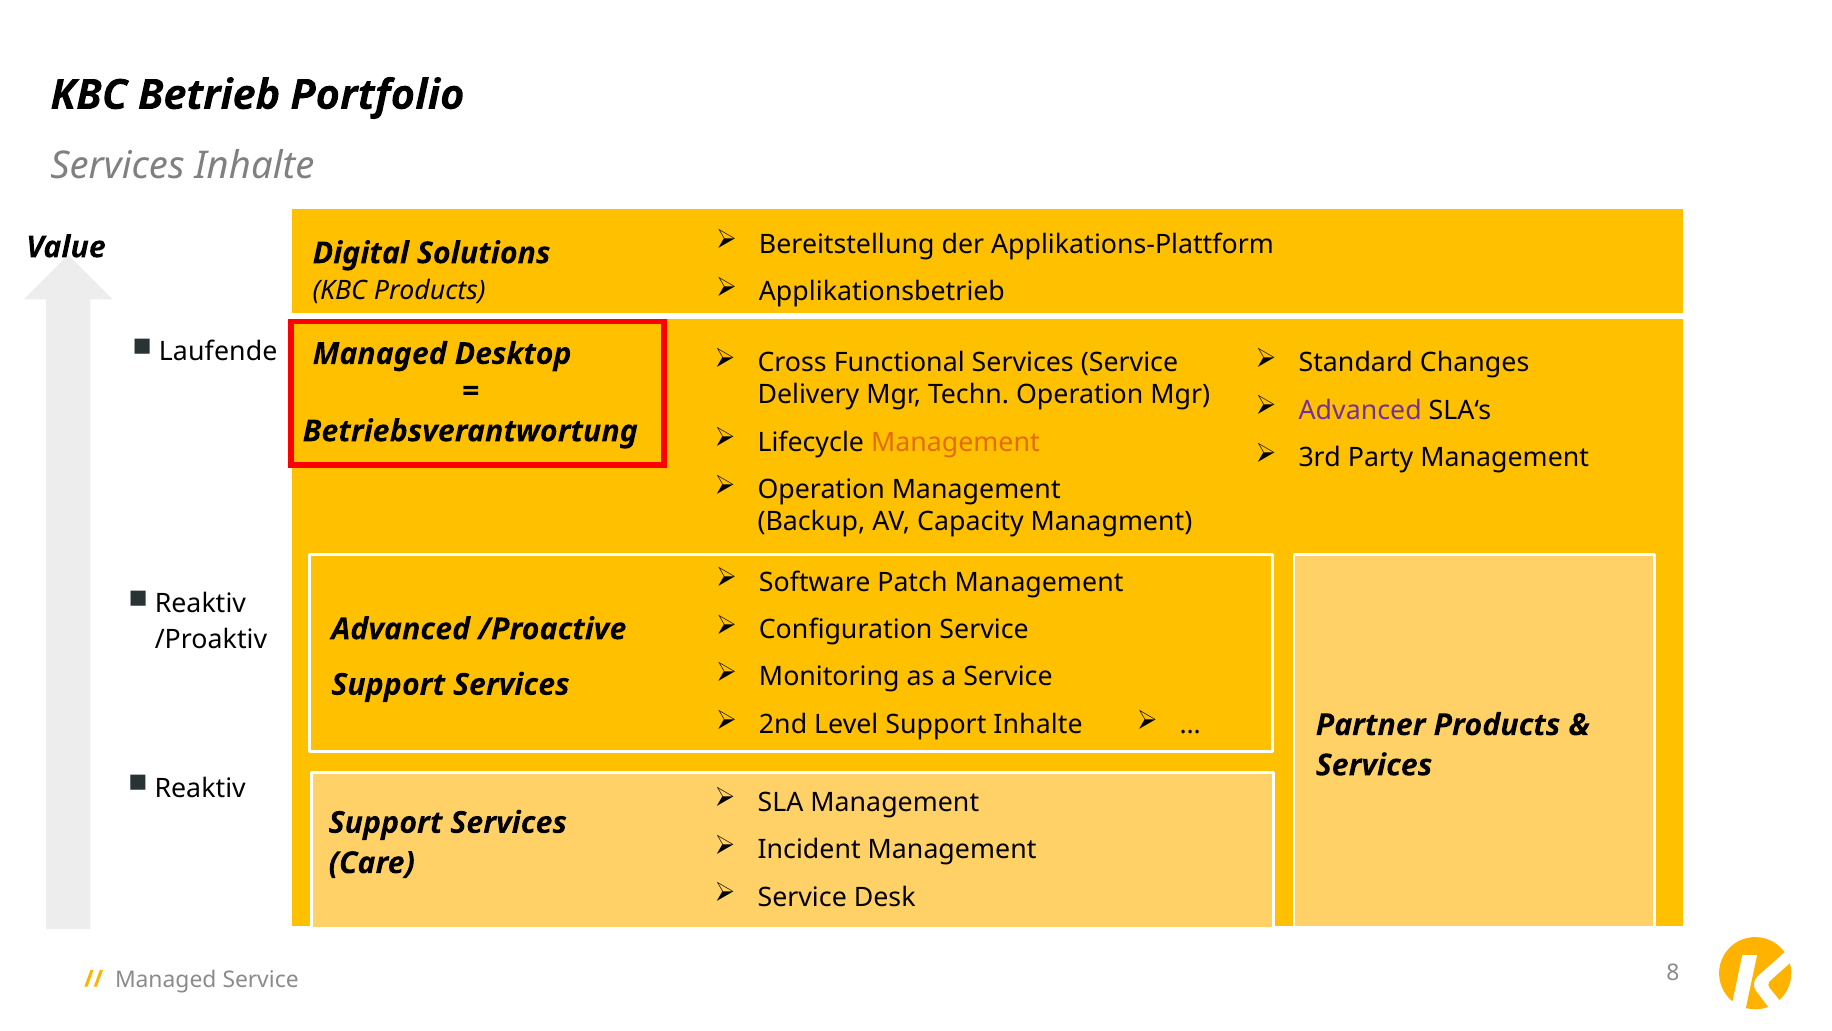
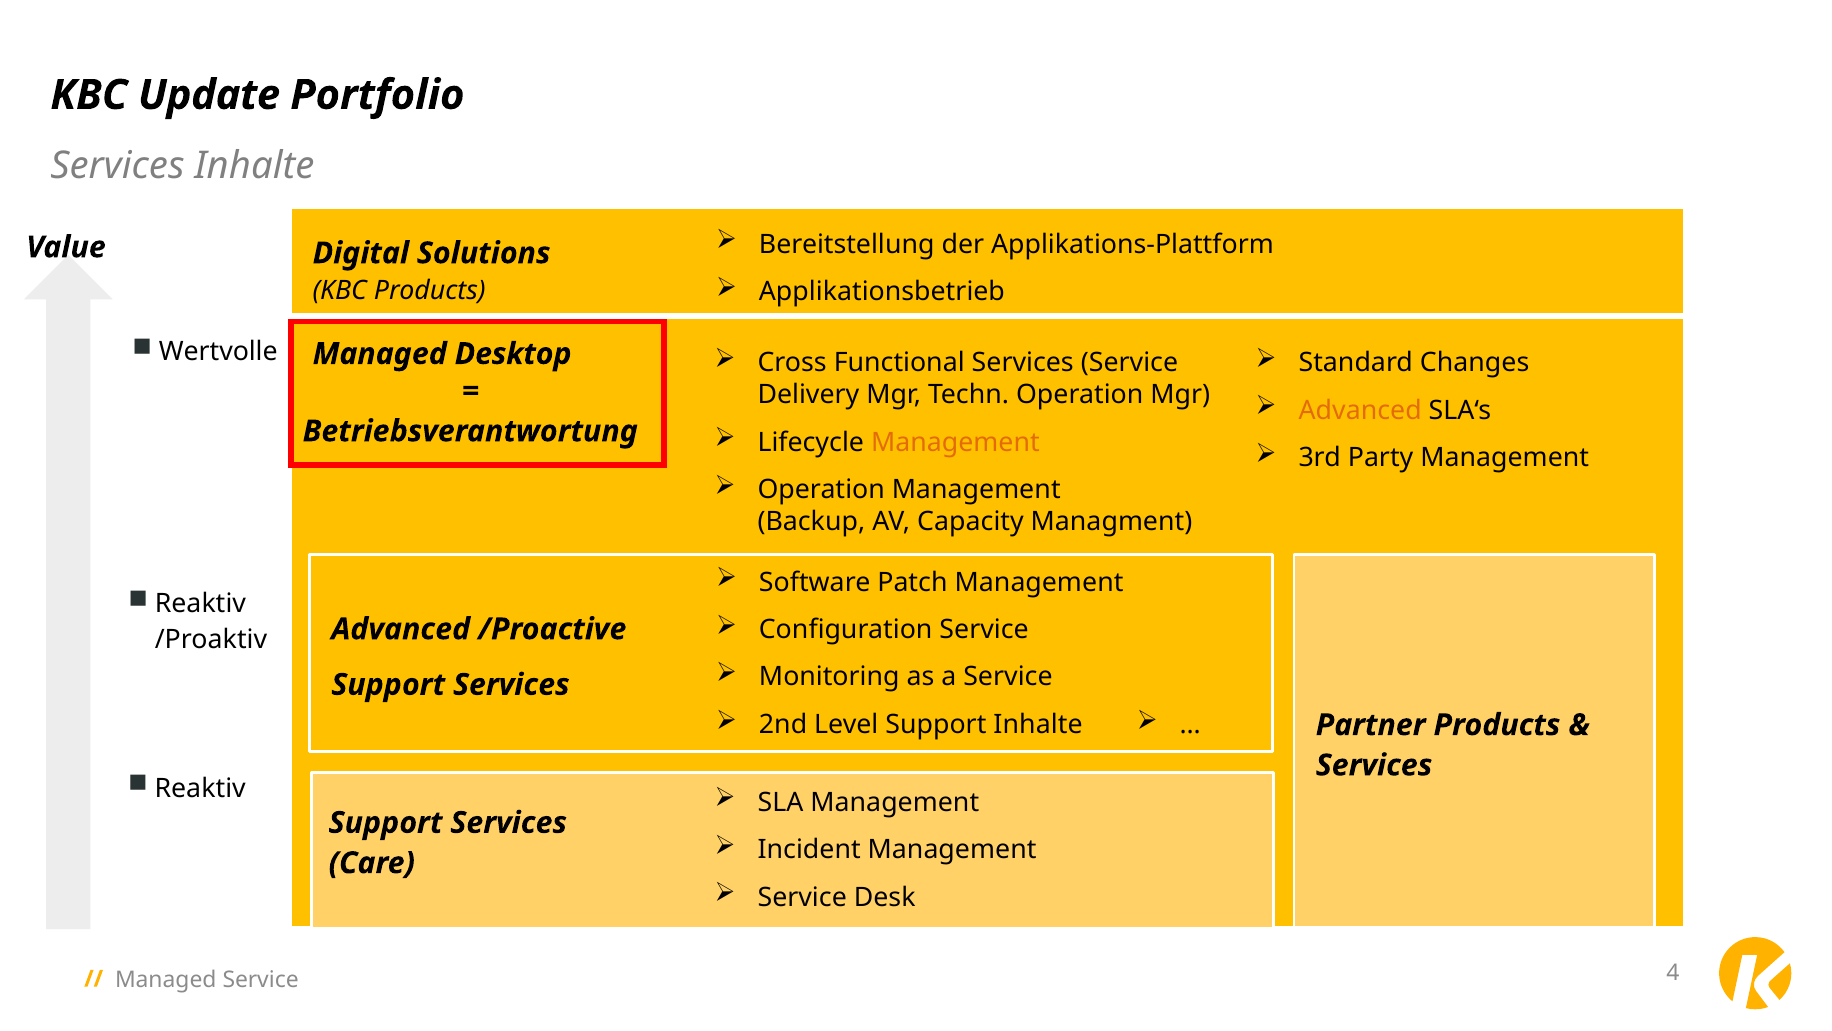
Betrieb: Betrieb -> Update
Laufende: Laufende -> Wertvolle
Advanced at (1360, 410) colour: purple -> orange
8: 8 -> 4
